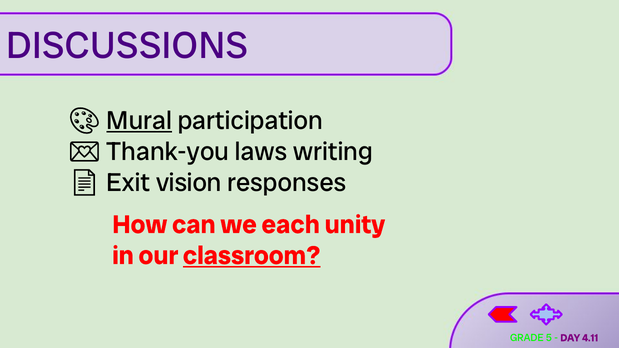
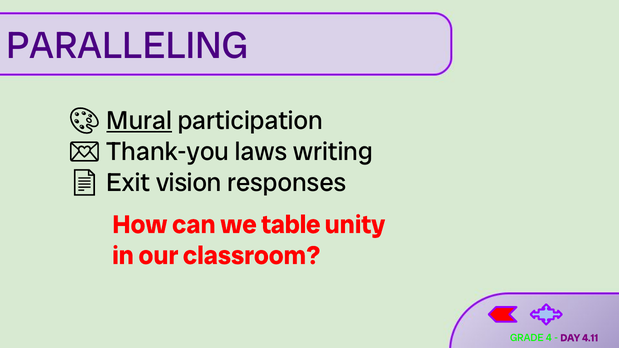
DISCUSSIONS: DISCUSSIONS -> PARALLELING
each: each -> table
classroom underline: present -> none
5: 5 -> 4
